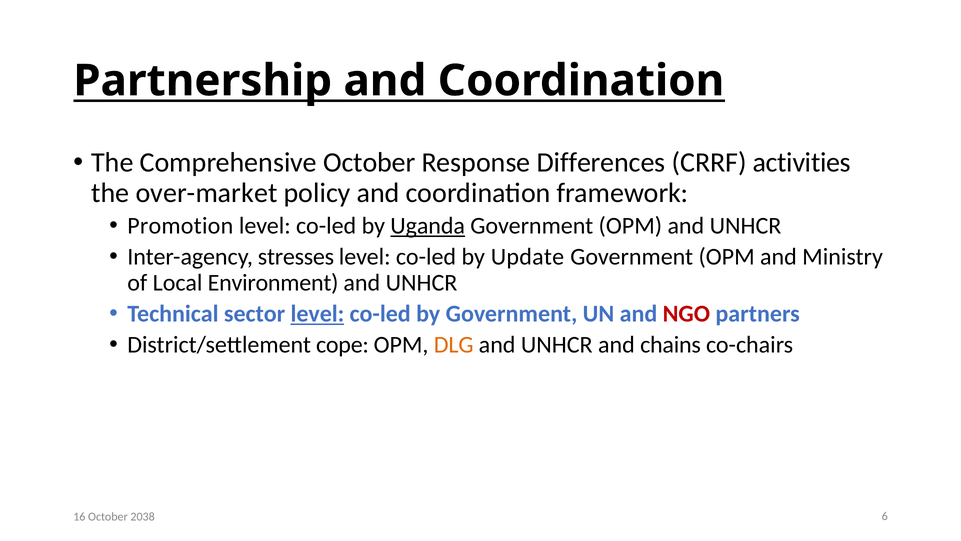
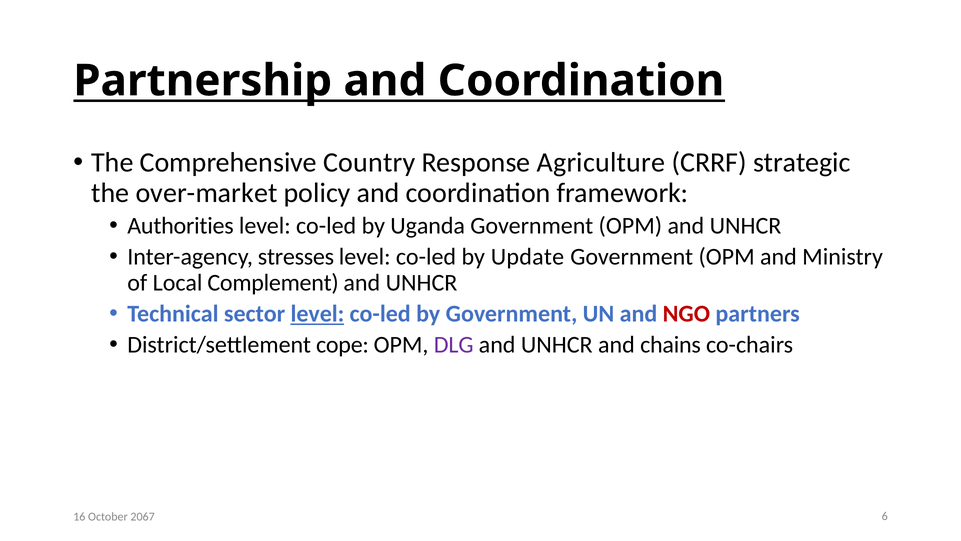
Comprehensive October: October -> Country
Differences: Differences -> Agriculture
activities: activities -> strategic
Promotion: Promotion -> Authorities
Uganda underline: present -> none
Environment: Environment -> Complement
DLG colour: orange -> purple
2038: 2038 -> 2067
